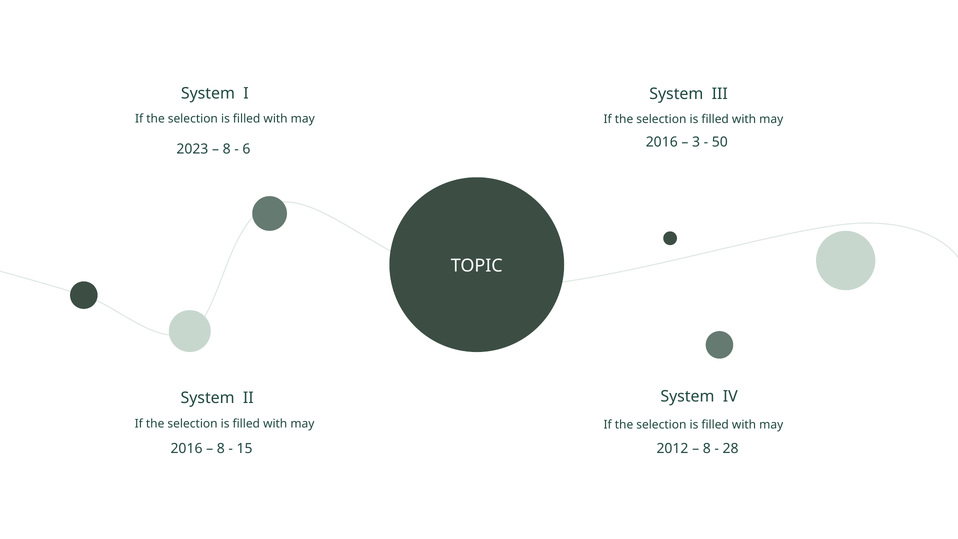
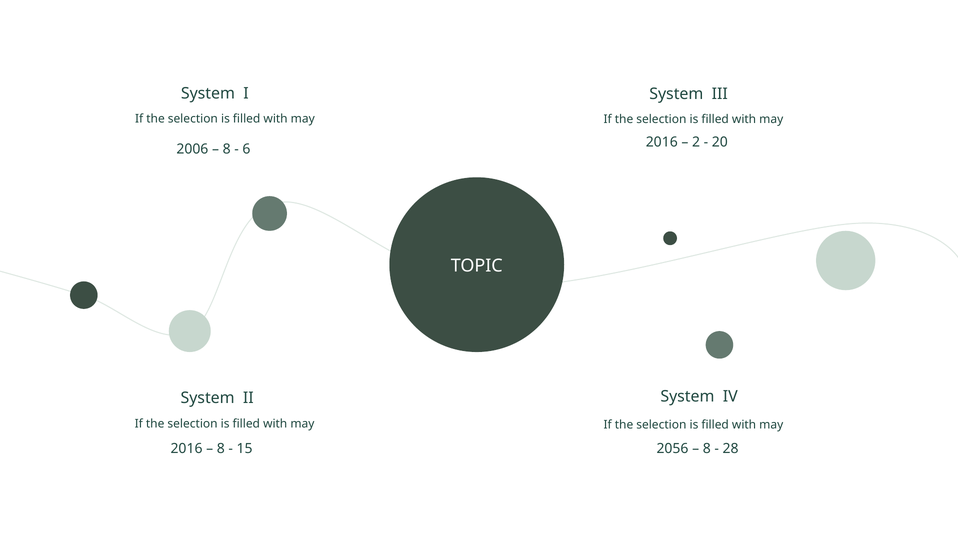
3: 3 -> 2
50: 50 -> 20
2023: 2023 -> 2006
2012: 2012 -> 2056
